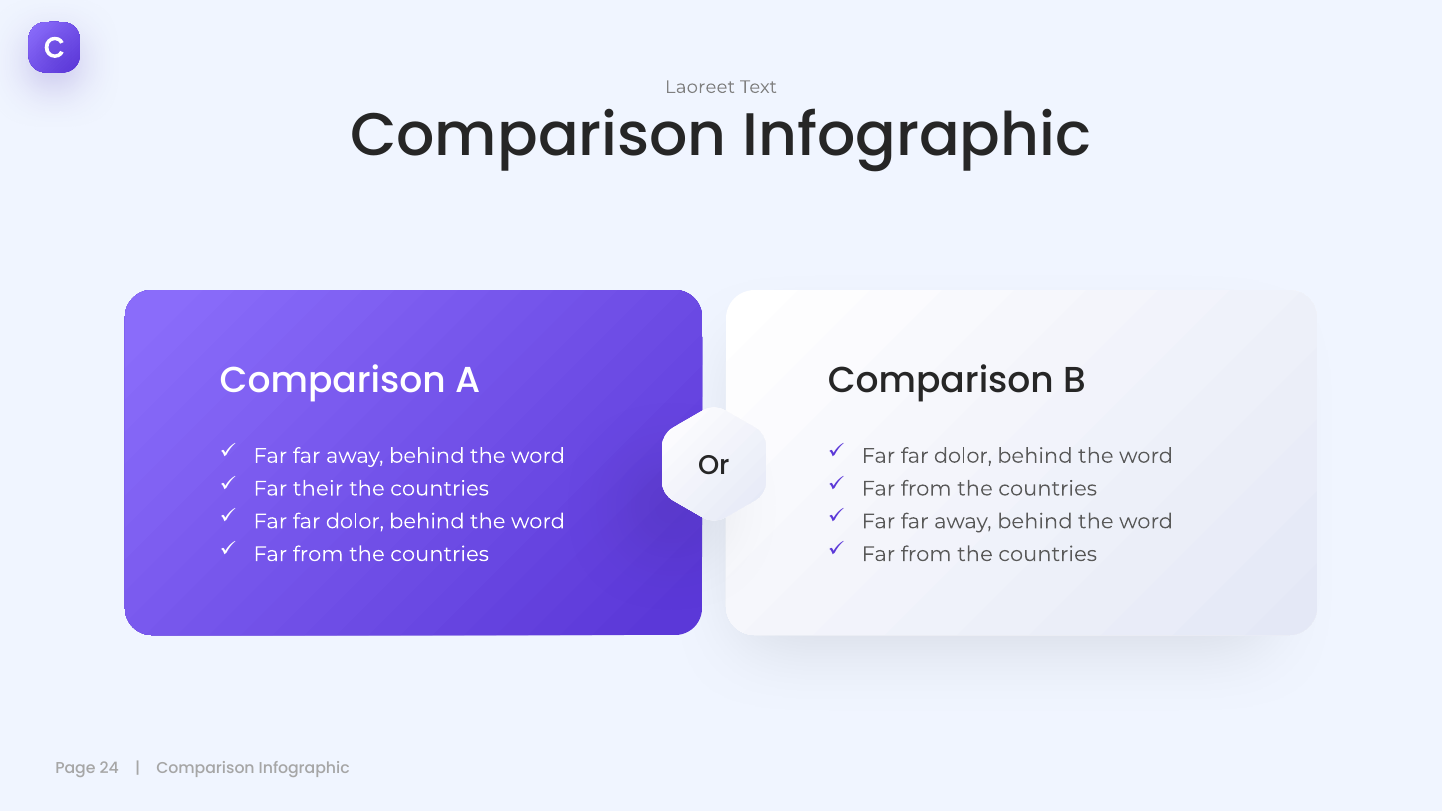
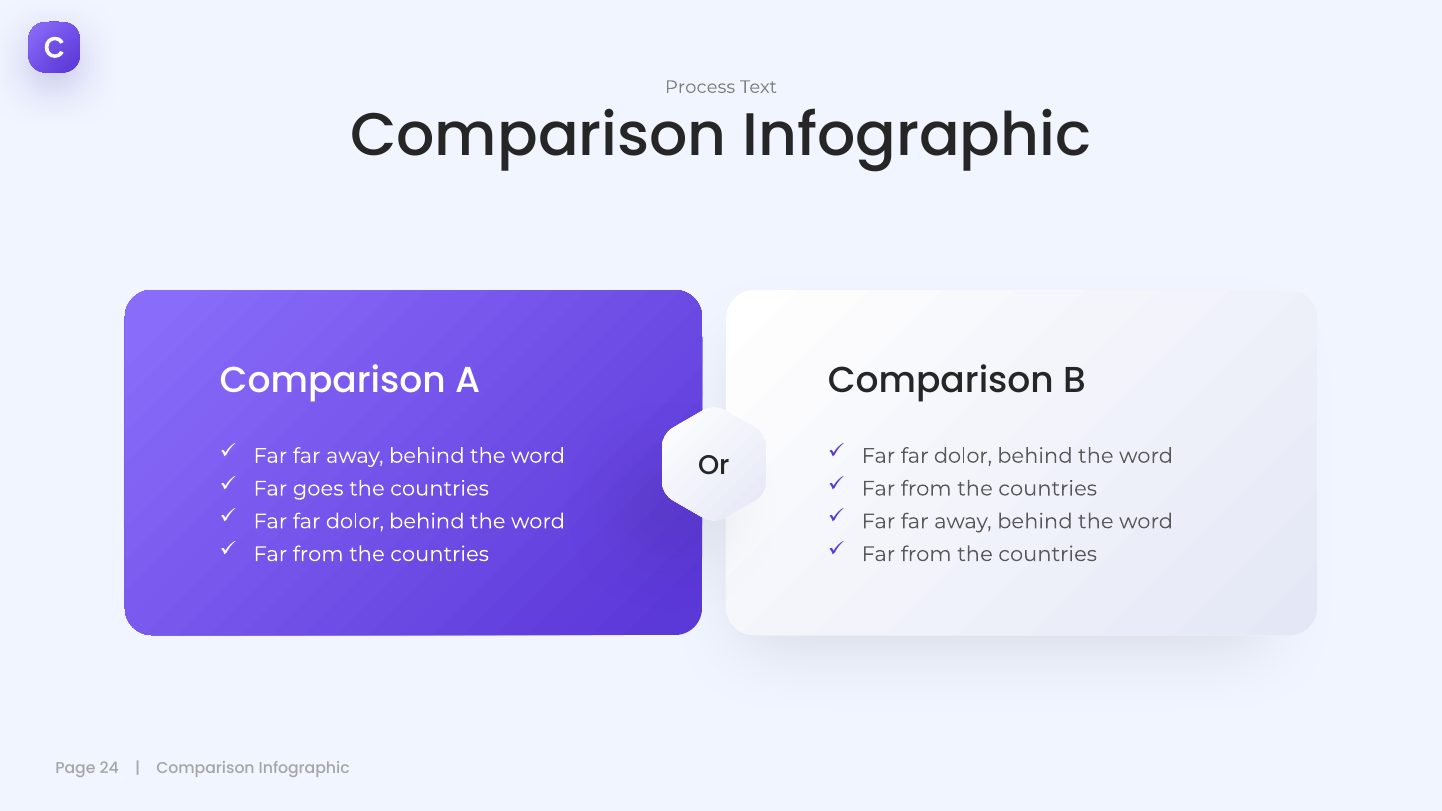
Laoreet: Laoreet -> Process
their: their -> goes
